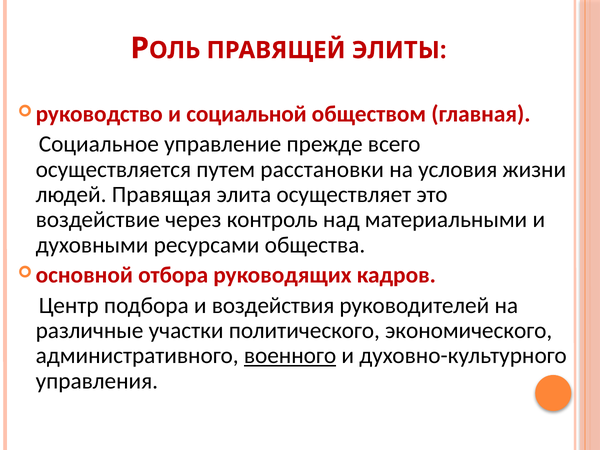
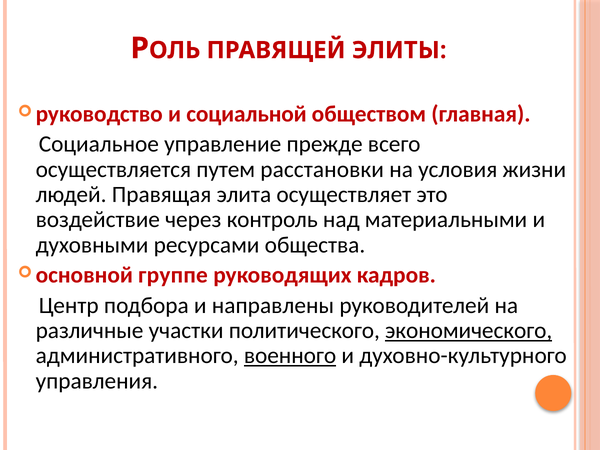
отбора: отбора -> группе
воздействия: воздействия -> направлены
экономического underline: none -> present
